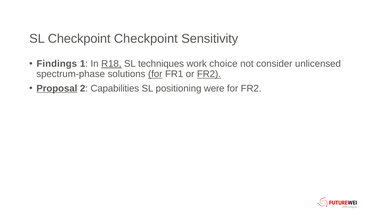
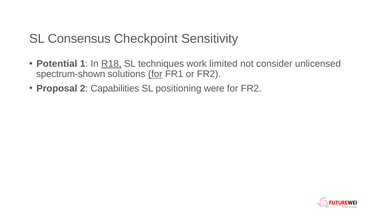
SL Checkpoint: Checkpoint -> Consensus
Findings: Findings -> Potential
choice: choice -> limited
spectrum-phase: spectrum-phase -> spectrum-shown
FR2 at (209, 74) underline: present -> none
Proposal underline: present -> none
